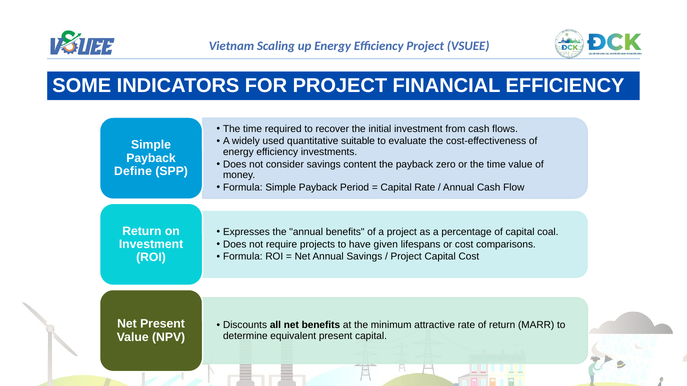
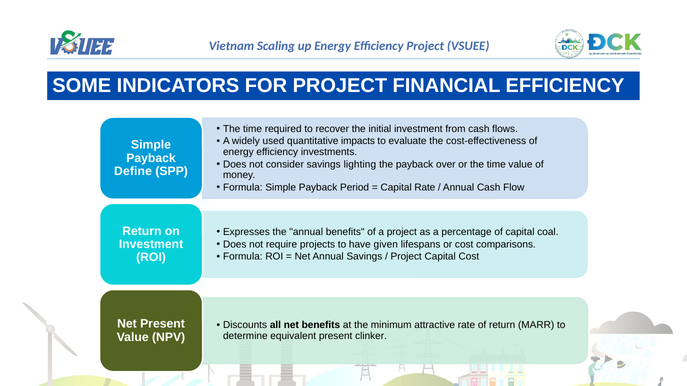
suitable: suitable -> impacts
content: content -> lighting
zero: zero -> over
present capital: capital -> clinker
